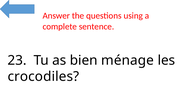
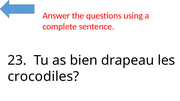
ménage: ménage -> drapeau
